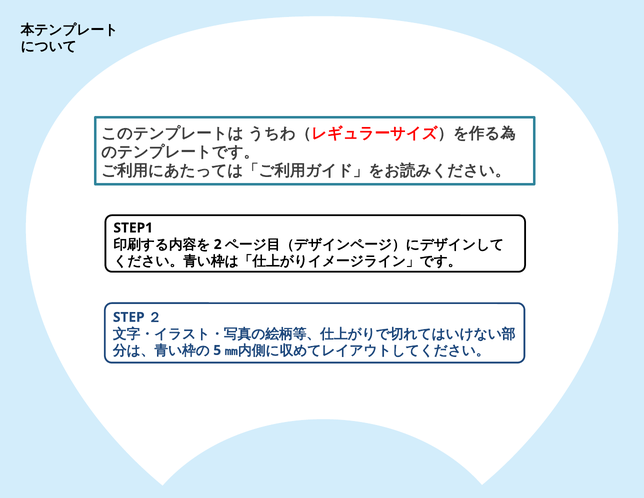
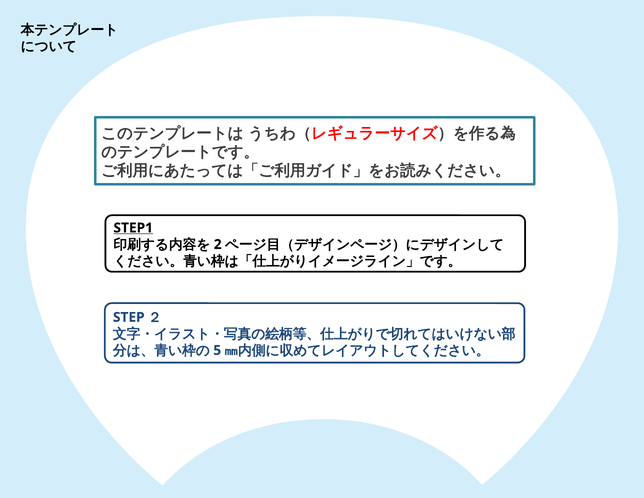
STEP1 underline: none -> present
